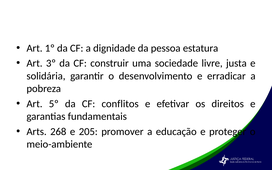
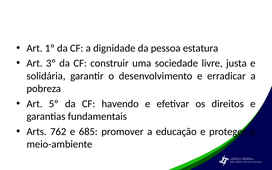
conflitos: conflitos -> havendo
268: 268 -> 762
205: 205 -> 685
